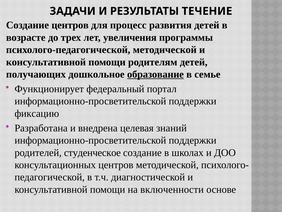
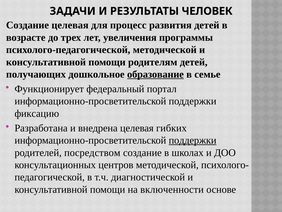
ТЕЧЕНИЕ: ТЕЧЕНИЕ -> ЧЕЛОВЕК
Создание центров: центров -> целевая
знаний: знаний -> гибких
поддержки at (193, 140) underline: none -> present
студенческое: студенческое -> посредством
